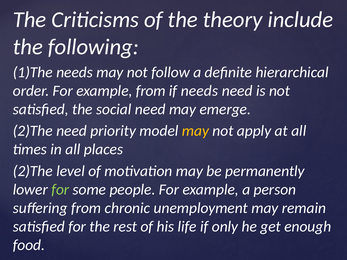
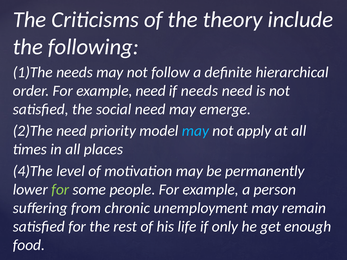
example from: from -> need
may at (195, 131) colour: yellow -> light blue
2)The at (33, 171): 2)The -> 4)The
